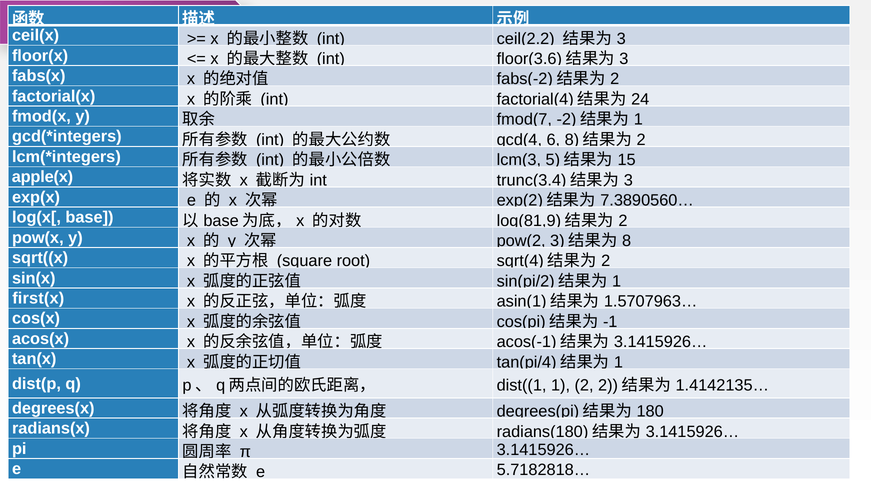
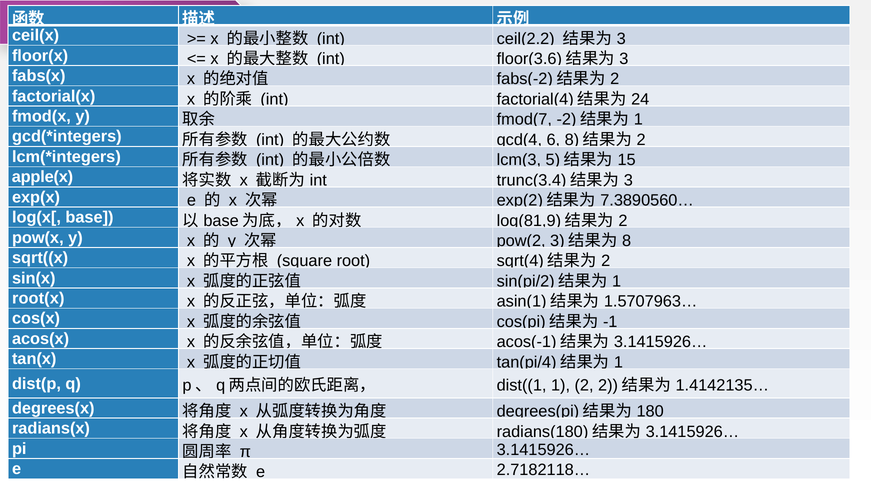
first(x: first(x -> root(x
5.7182818…: 5.7182818… -> 2.7182118…
